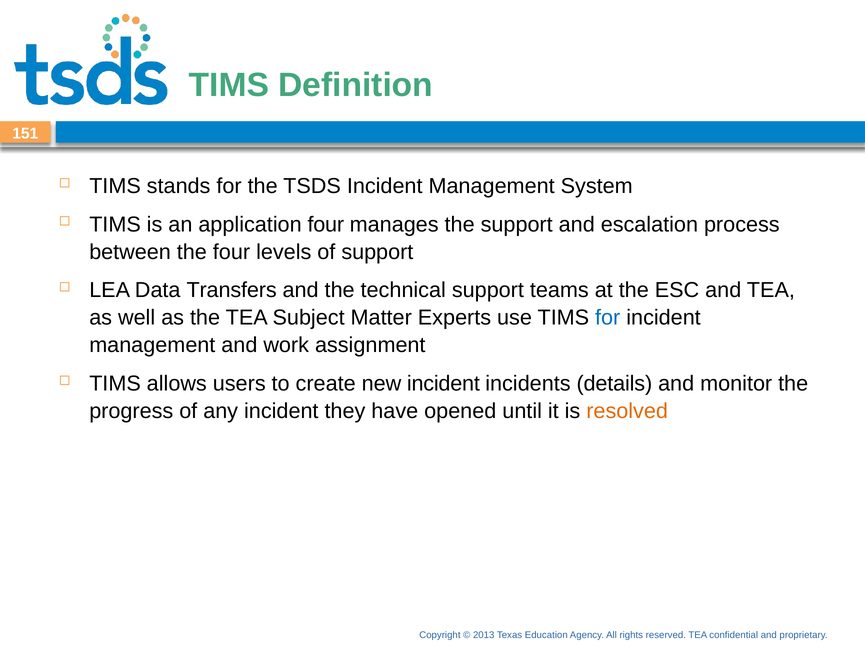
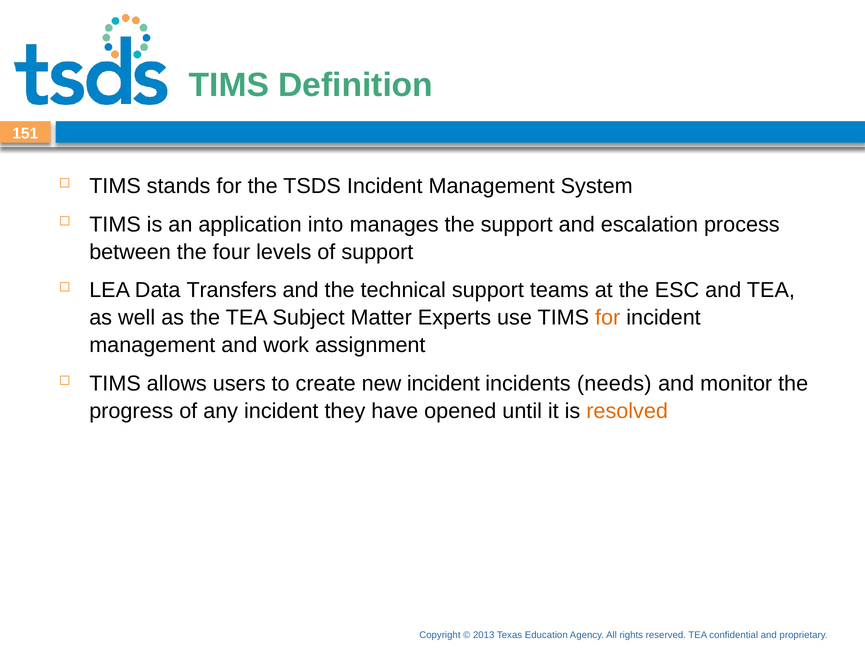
application four: four -> into
for at (608, 318) colour: blue -> orange
details: details -> needs
